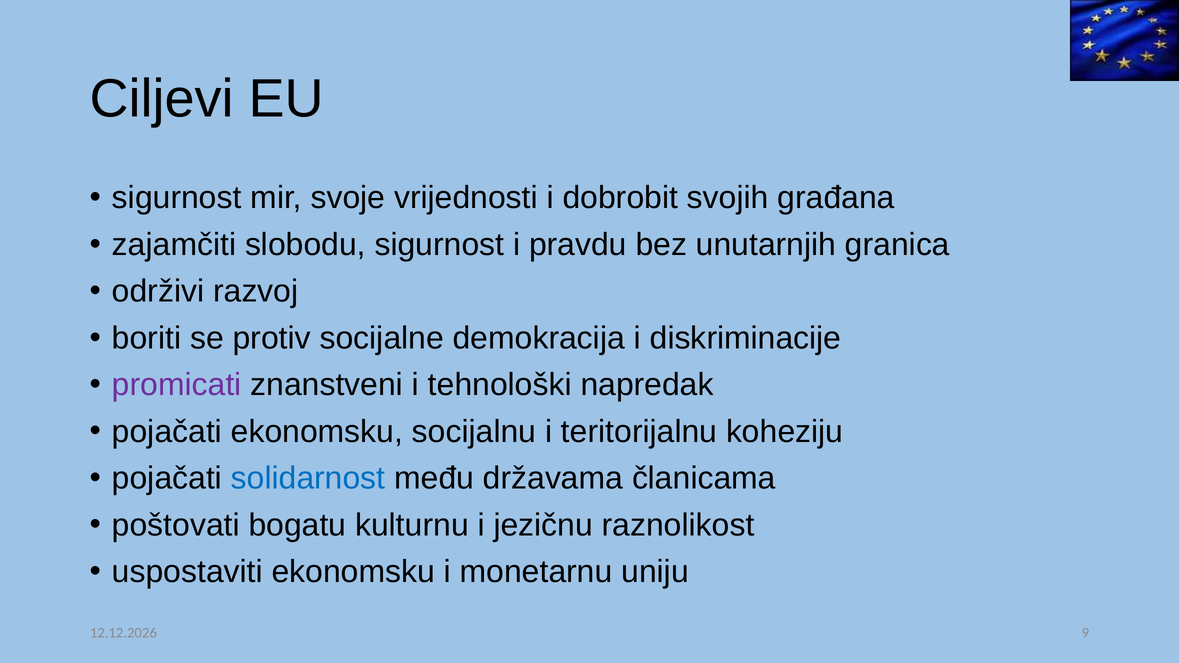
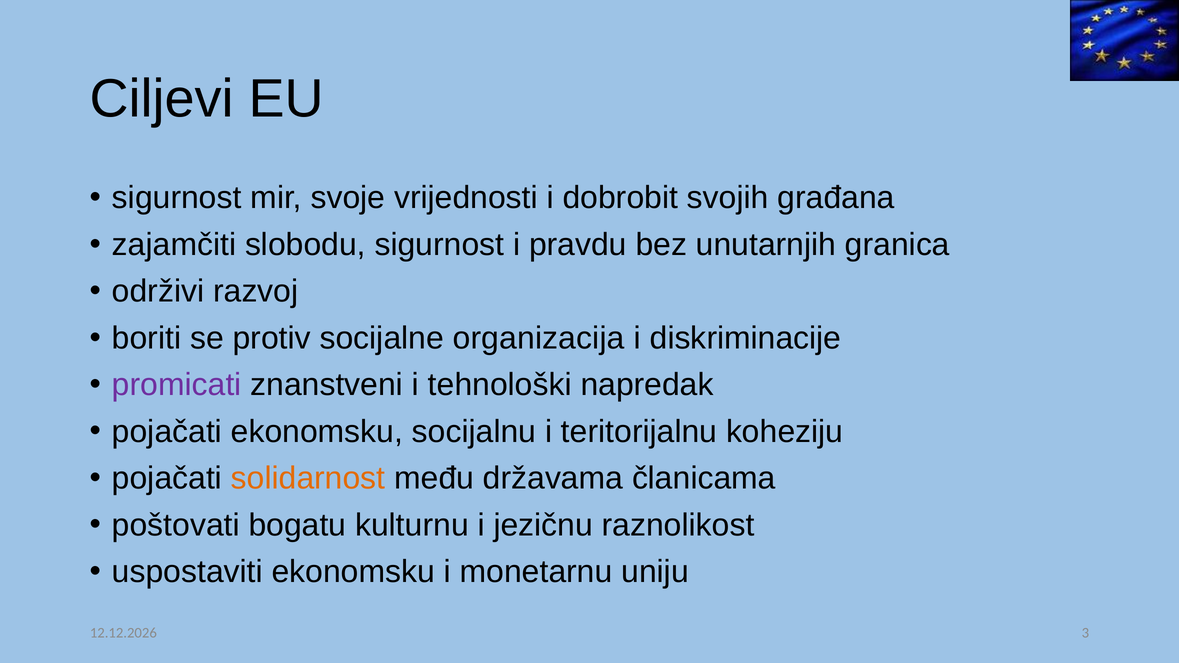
demokracija: demokracija -> organizacija
solidarnost colour: blue -> orange
9: 9 -> 3
